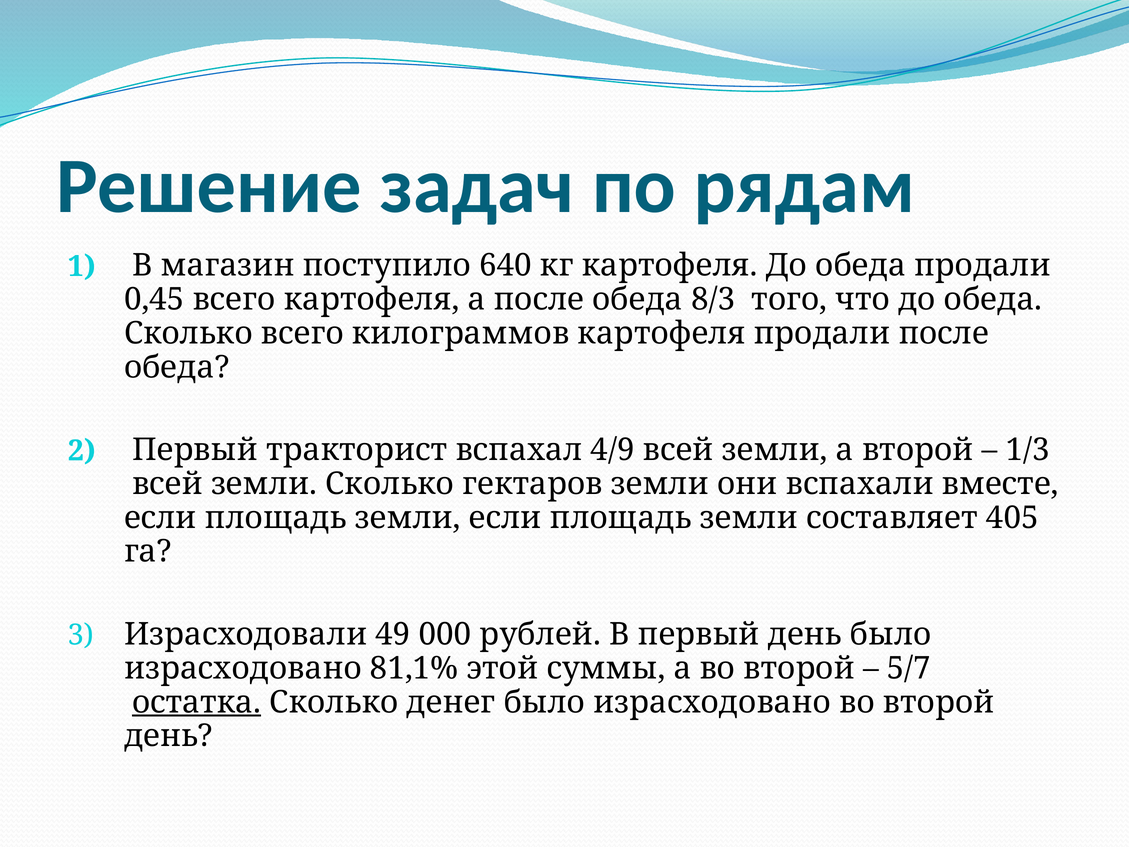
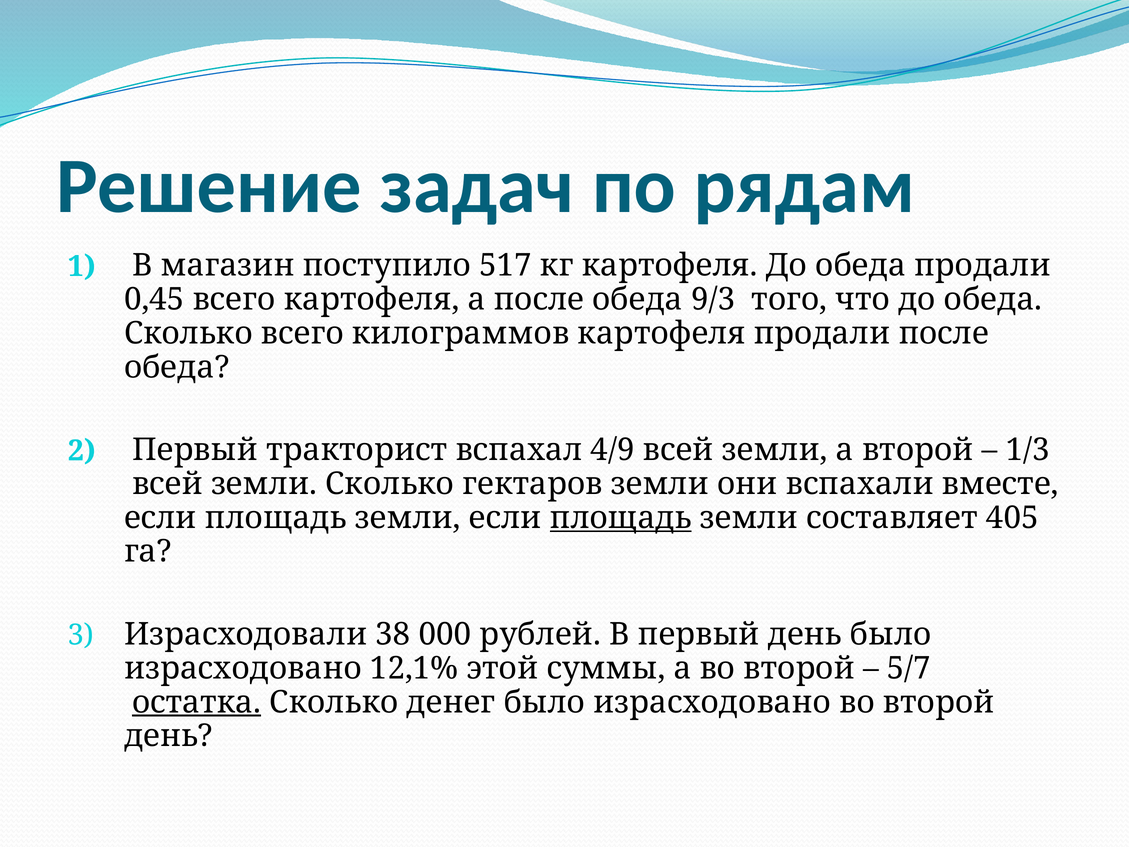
640: 640 -> 517
8/3: 8/3 -> 9/3
площадь at (621, 518) underline: none -> present
49: 49 -> 38
81,1%: 81,1% -> 12,1%
